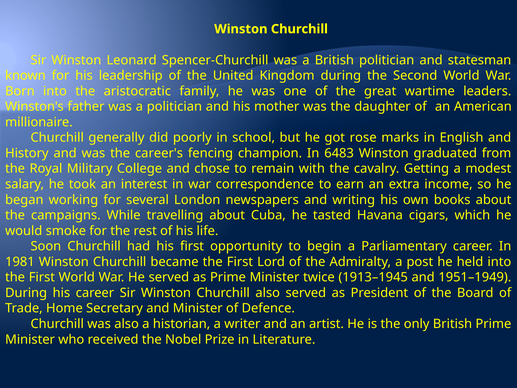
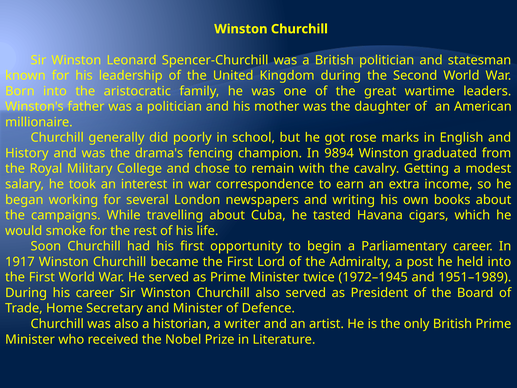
career's: career's -> drama's
6483: 6483 -> 9894
1981: 1981 -> 1917
1913–1945: 1913–1945 -> 1972–1945
1951–1949: 1951–1949 -> 1951–1989
